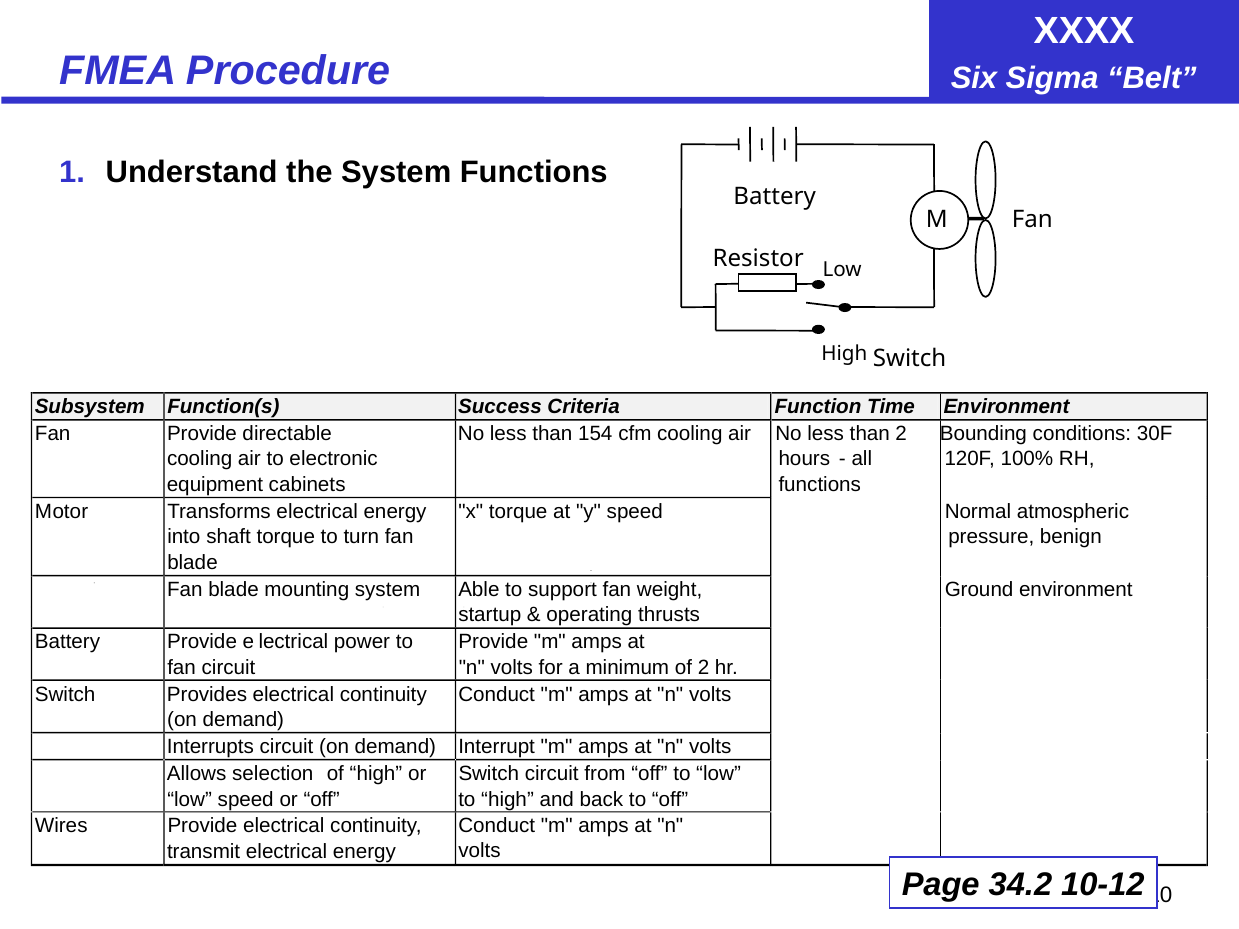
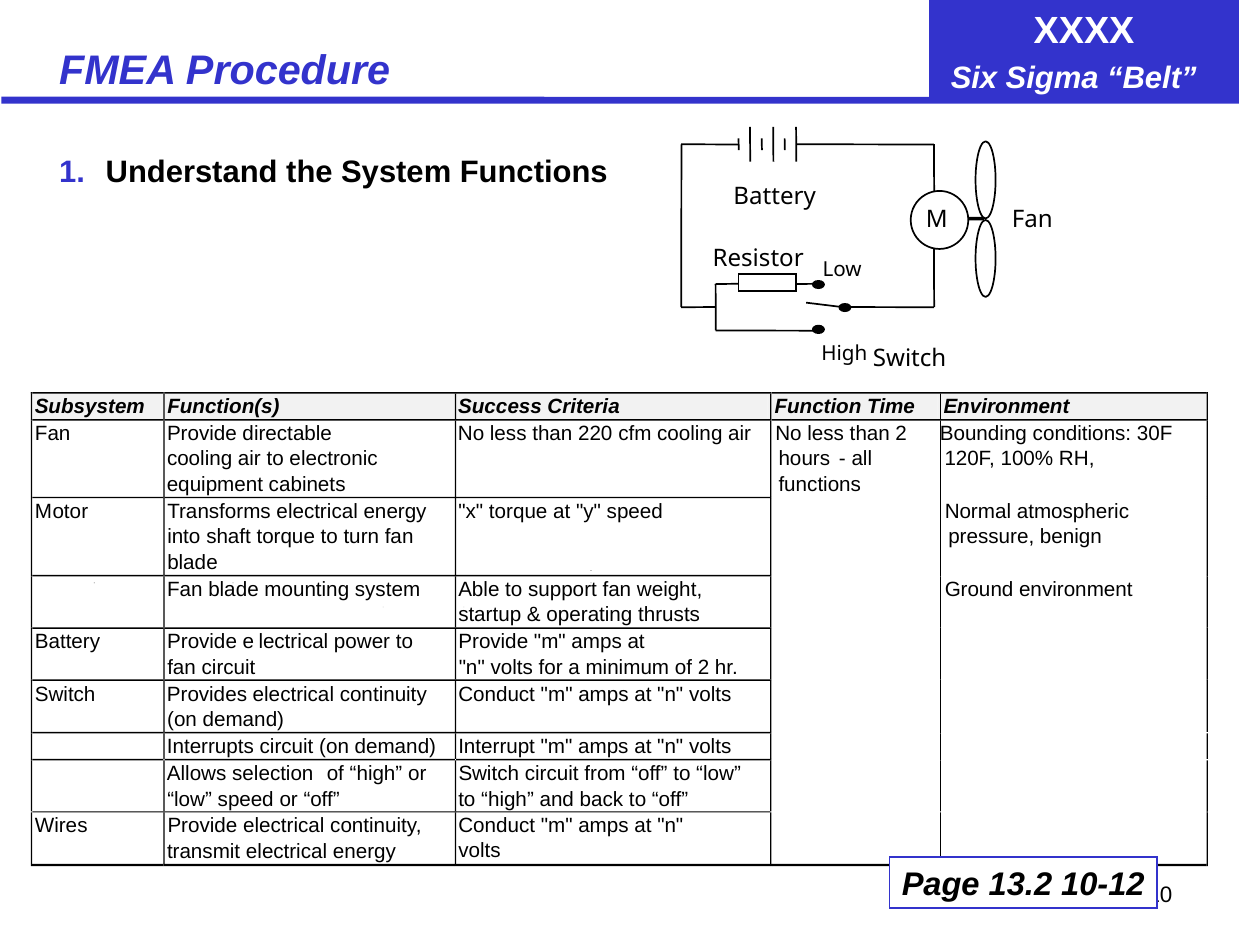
154: 154 -> 220
34.2: 34.2 -> 13.2
